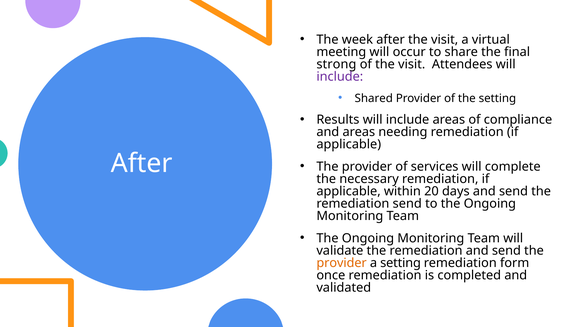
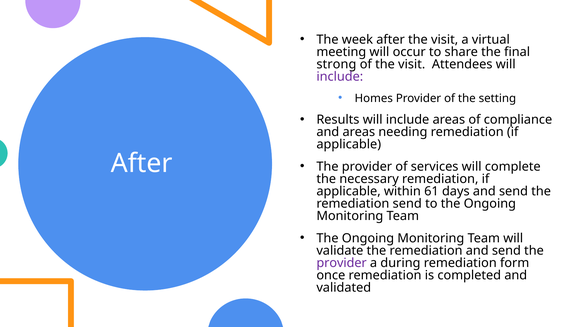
Shared: Shared -> Homes
20: 20 -> 61
provider at (342, 263) colour: orange -> purple
a setting: setting -> during
